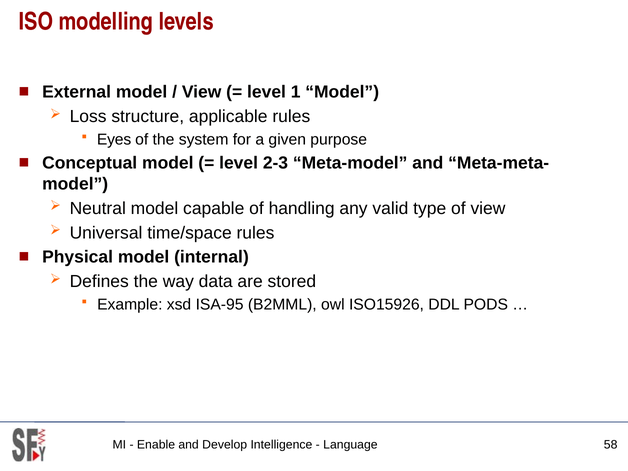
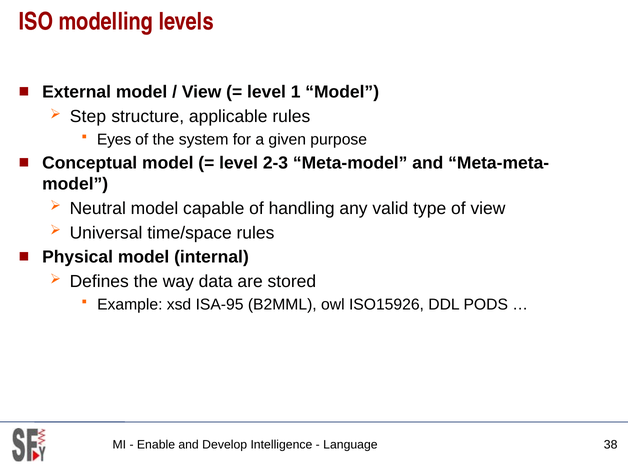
Loss: Loss -> Step
58: 58 -> 38
